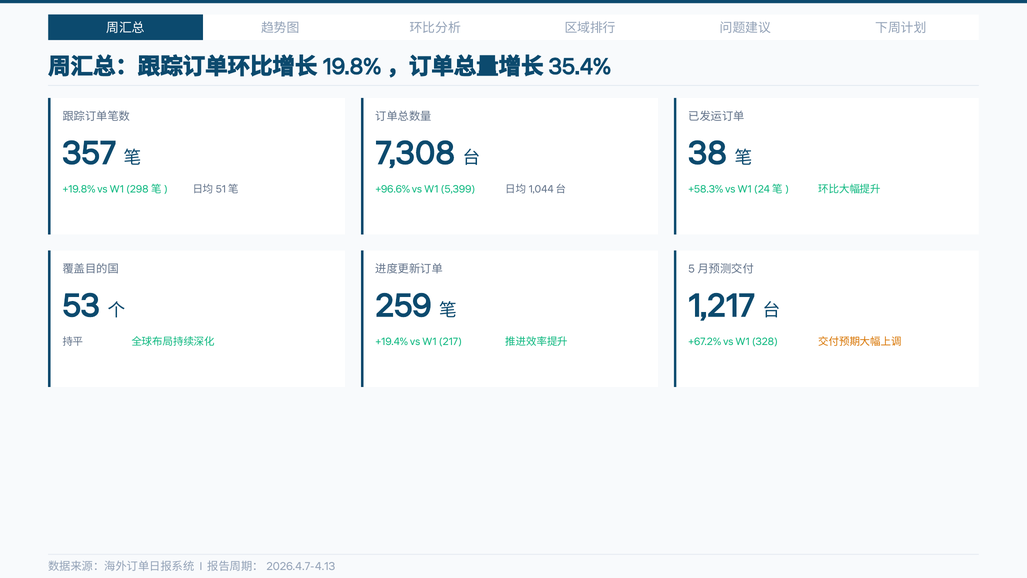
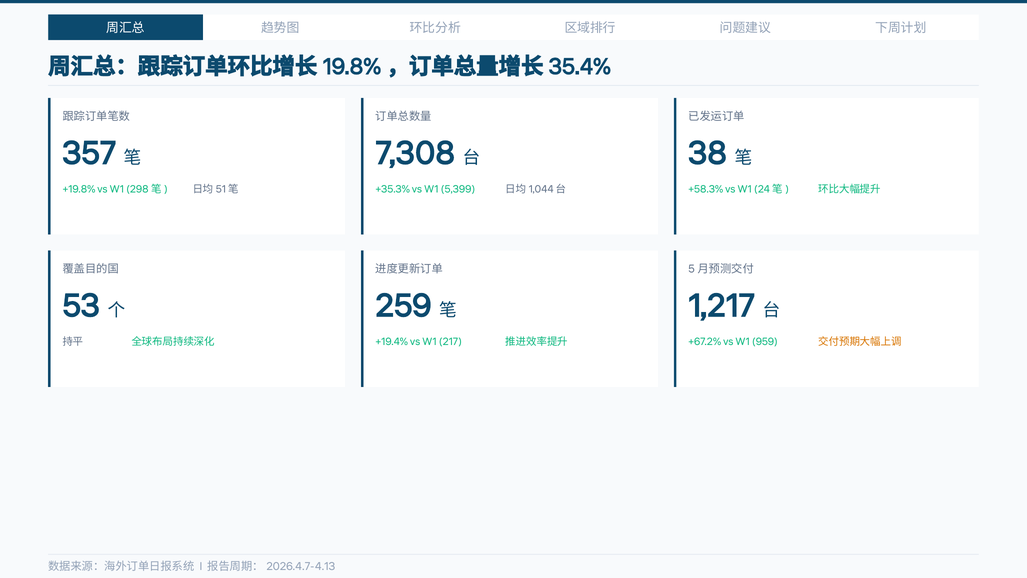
+96.6%: +96.6% -> +35.3%
328: 328 -> 959
